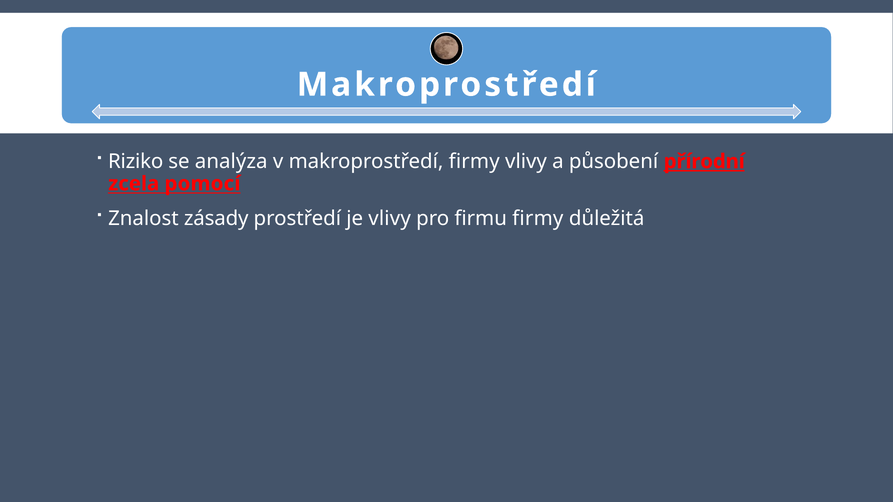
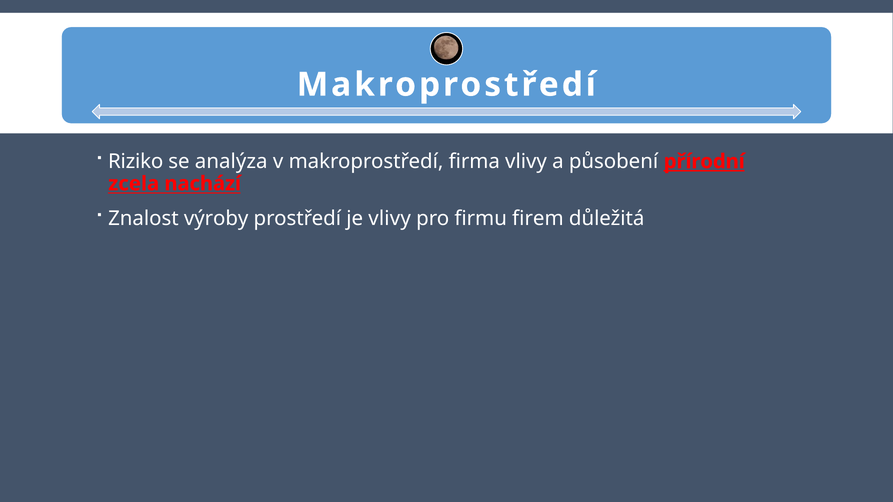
makroprostředí firmy: firmy -> firma
pomocí: pomocí -> nachází
zásady: zásady -> výroby
firmu firmy: firmy -> firem
